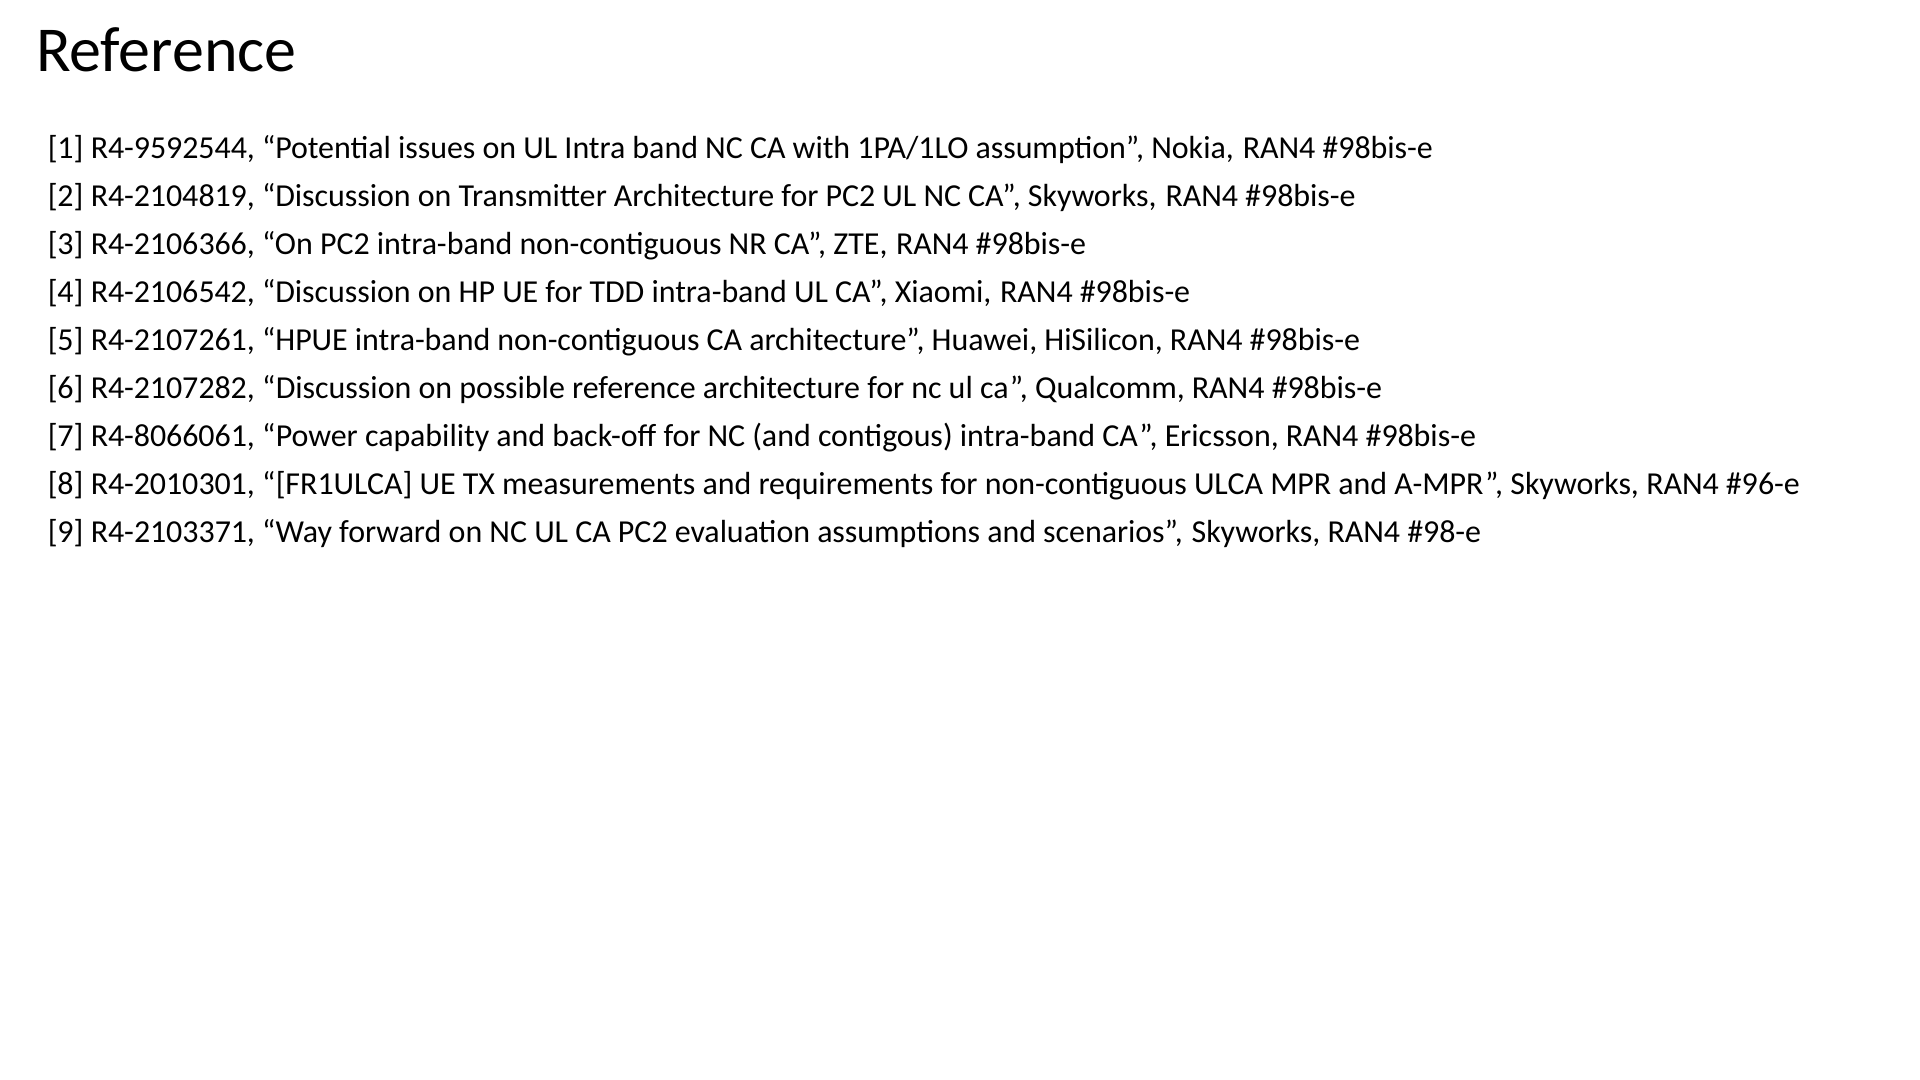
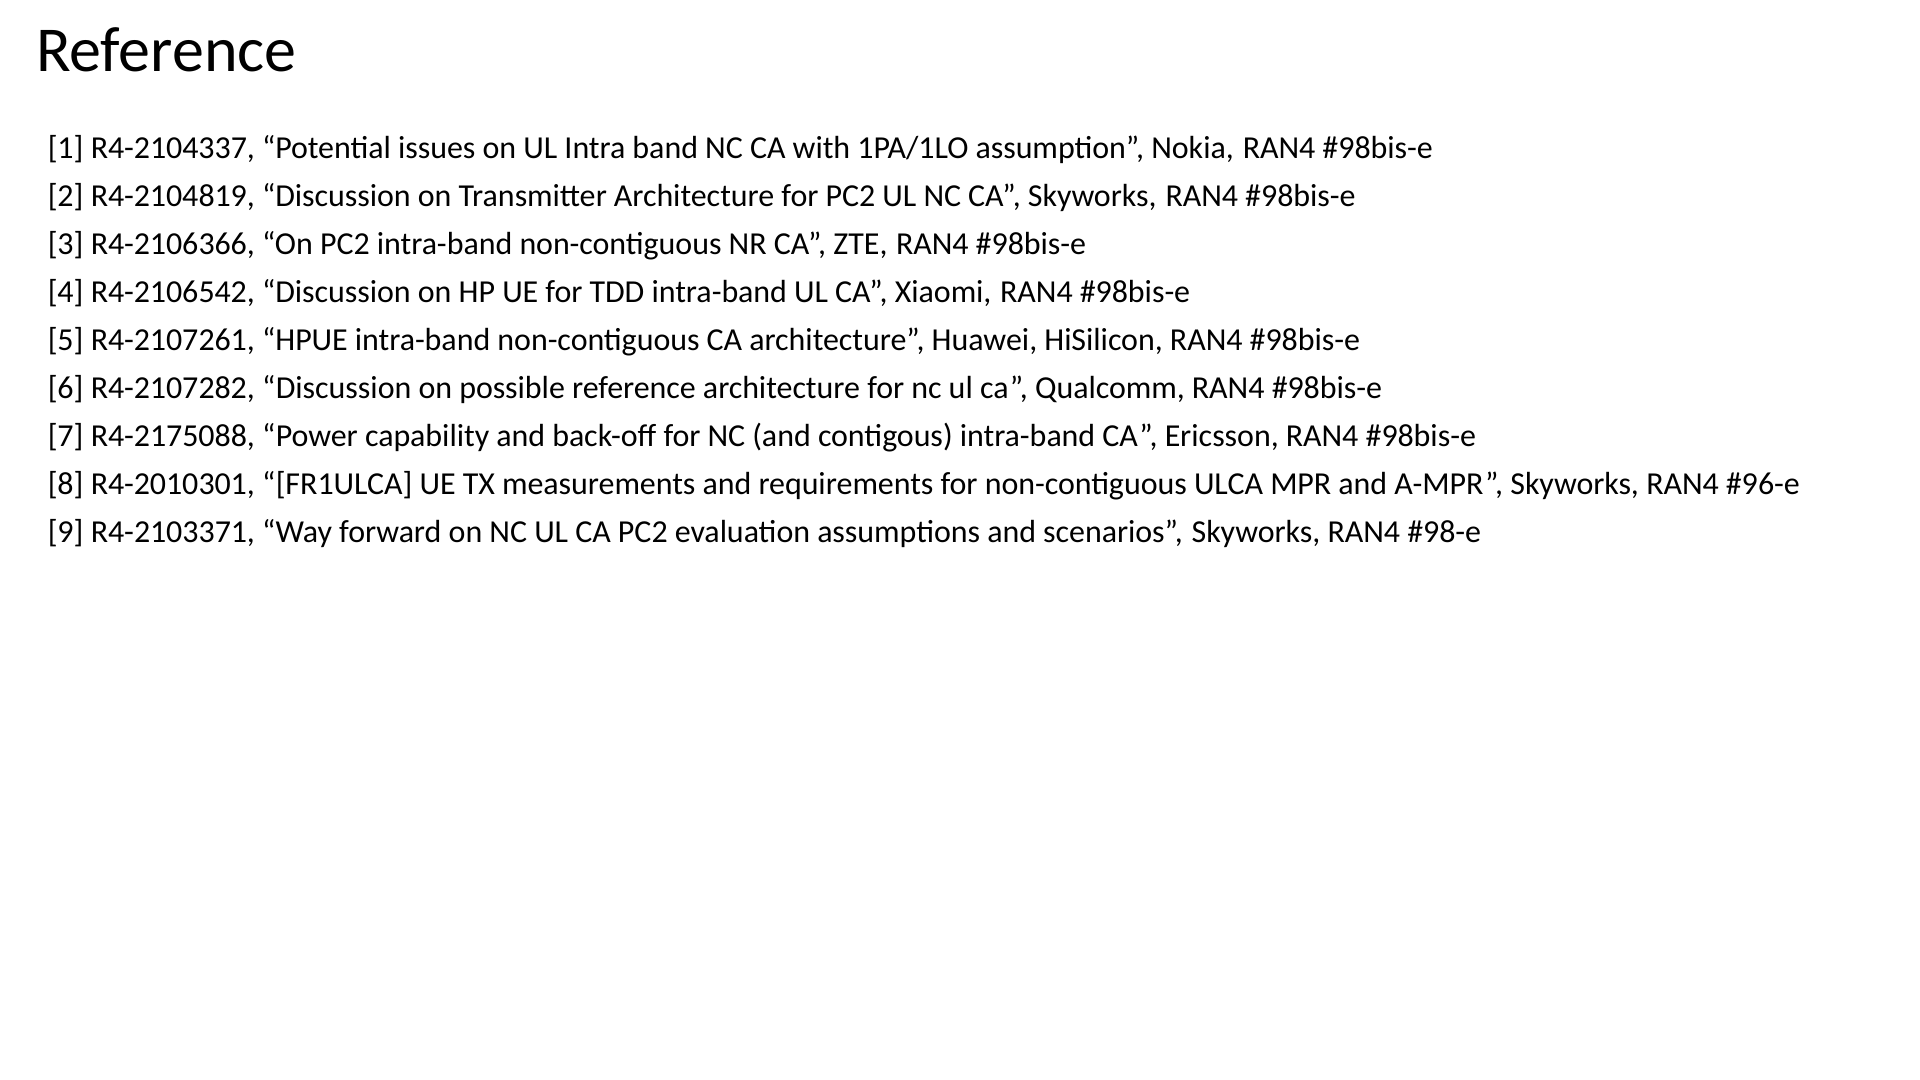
R4-9592544: R4-9592544 -> R4-2104337
R4-8066061: R4-8066061 -> R4-2175088
